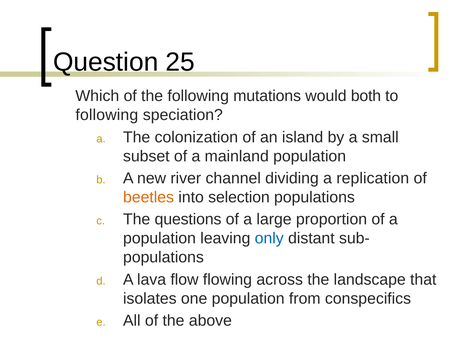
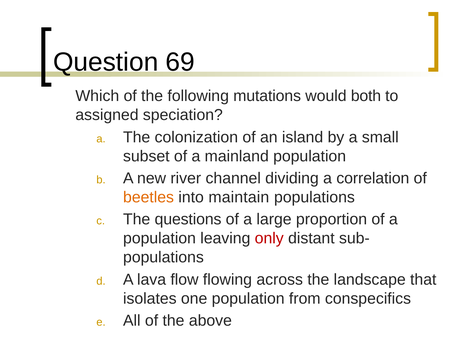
25: 25 -> 69
following at (107, 115): following -> assigned
replication: replication -> correlation
selection: selection -> maintain
only colour: blue -> red
